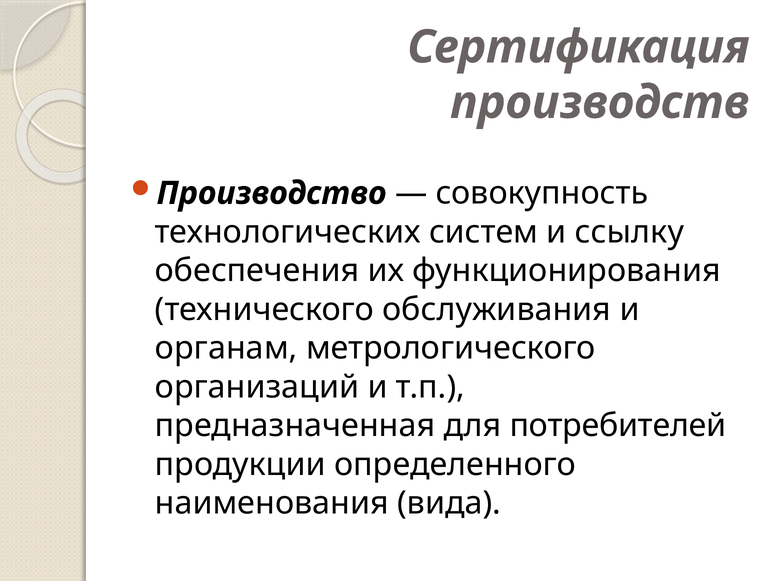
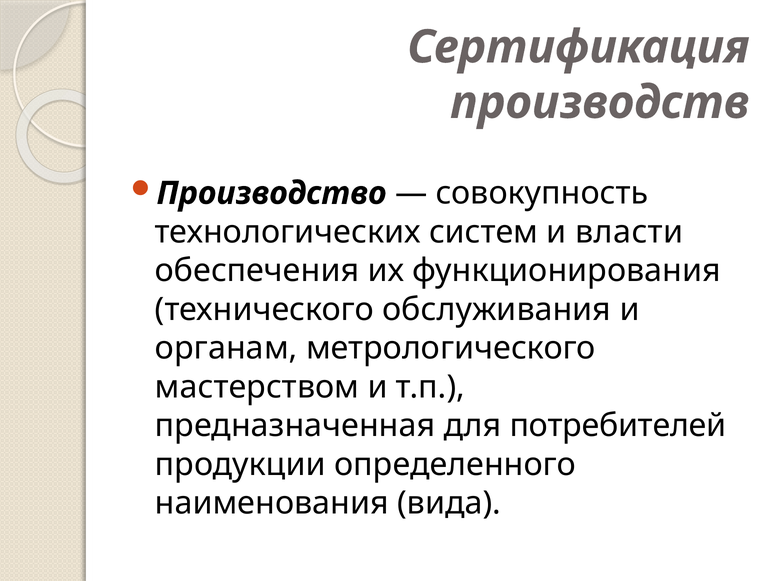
ссылку: ссылку -> власти
организаций: организаций -> мастерством
